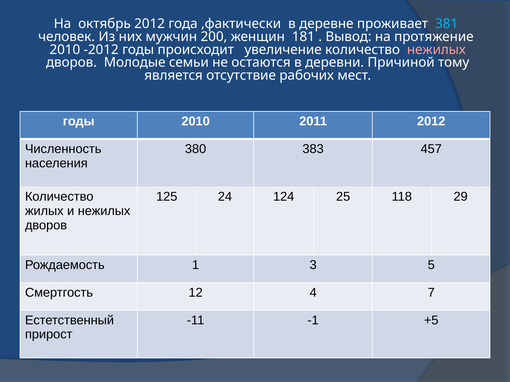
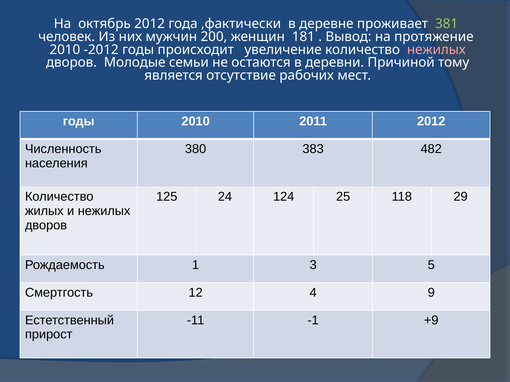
381 colour: light blue -> light green
457: 457 -> 482
7: 7 -> 9
+5: +5 -> +9
